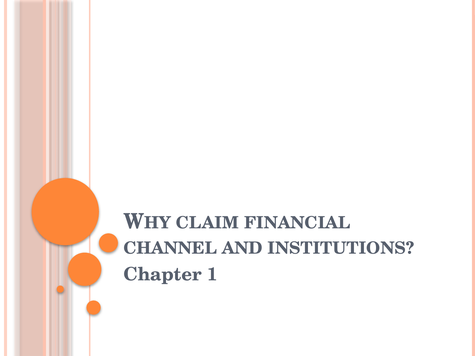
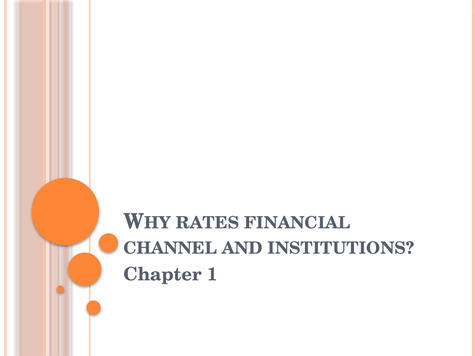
CLAIM: CLAIM -> RATES
